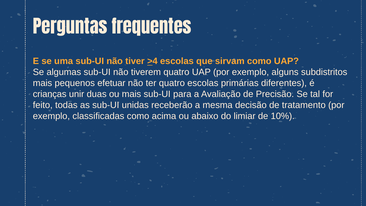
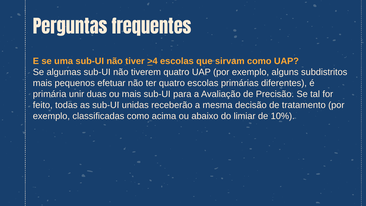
crianças: crianças -> primária
